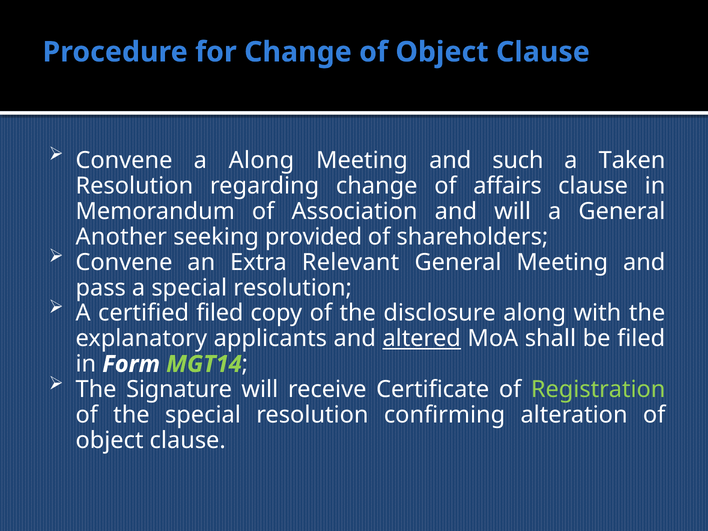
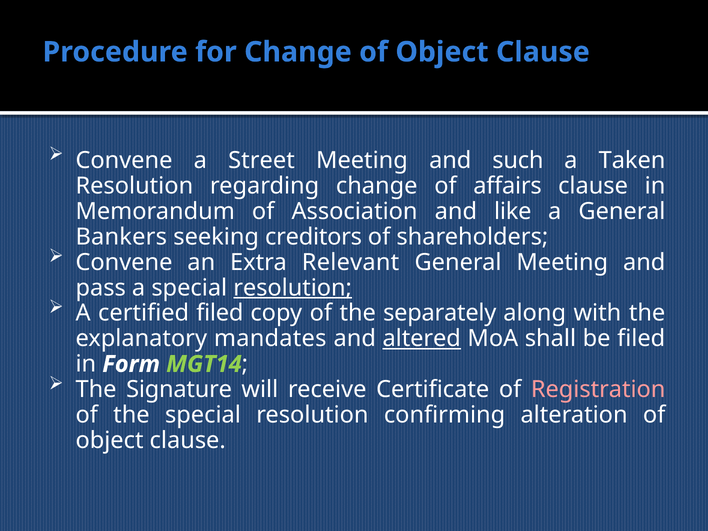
a Along: Along -> Street
and will: will -> like
Another: Another -> Bankers
provided: provided -> creditors
resolution at (293, 288) underline: none -> present
disclosure: disclosure -> separately
applicants: applicants -> mandates
Registration colour: light green -> pink
